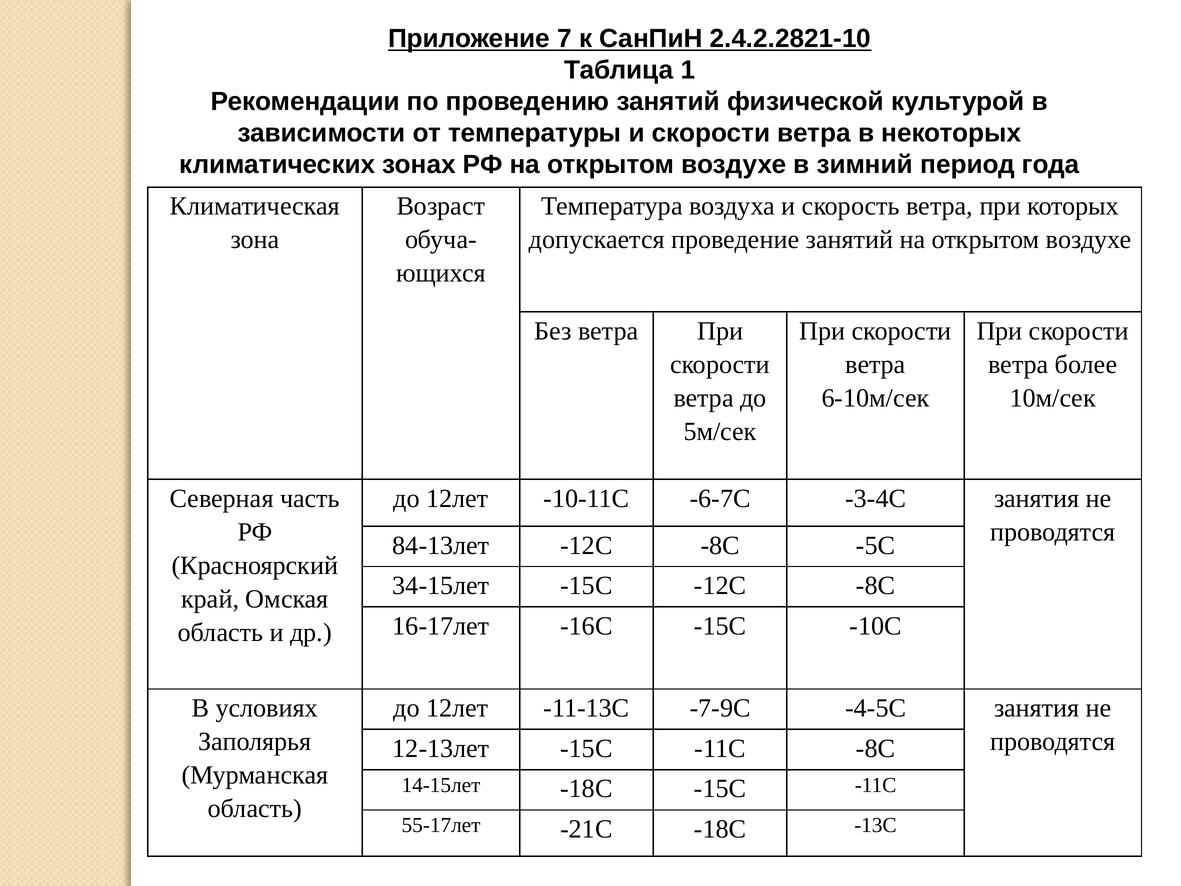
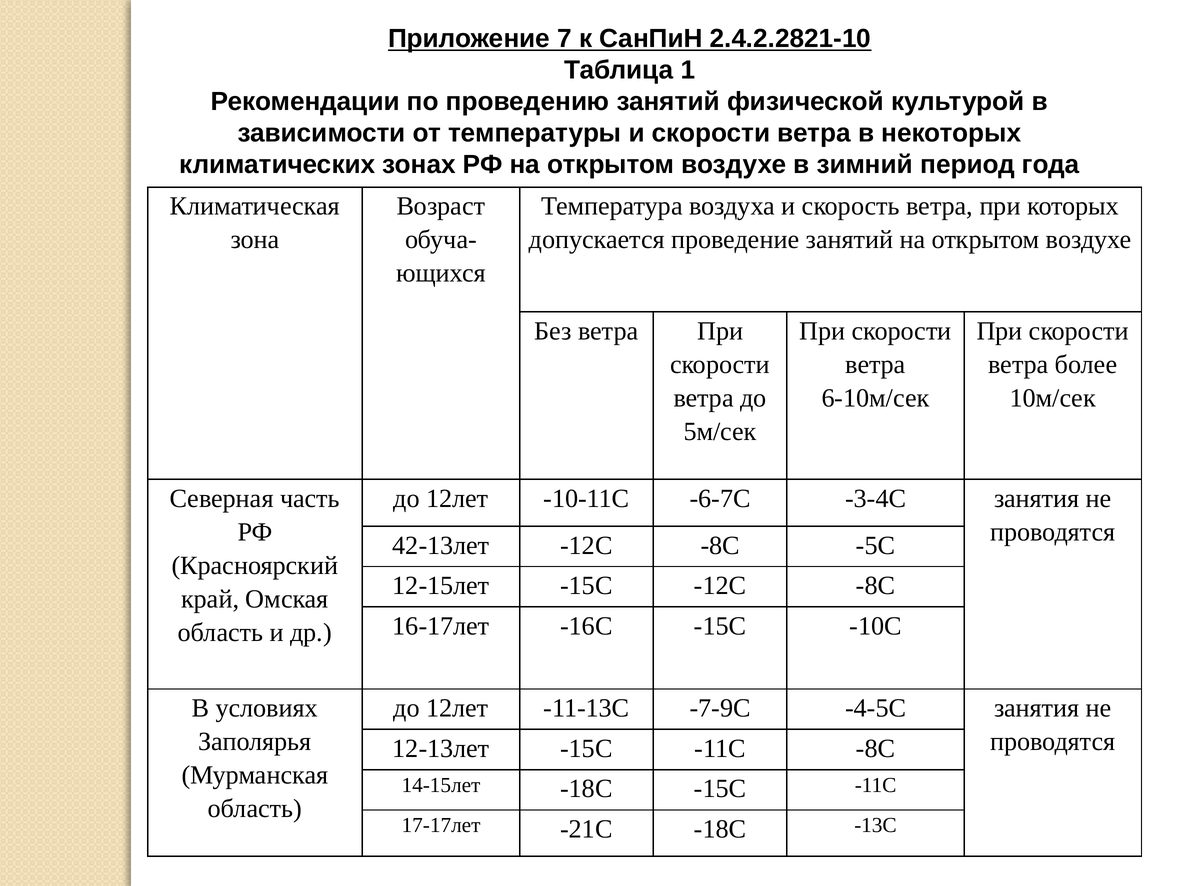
84-13лет: 84-13лет -> 42-13лет
34-15лет: 34-15лет -> 12-15лет
55-17лет: 55-17лет -> 17-17лет
